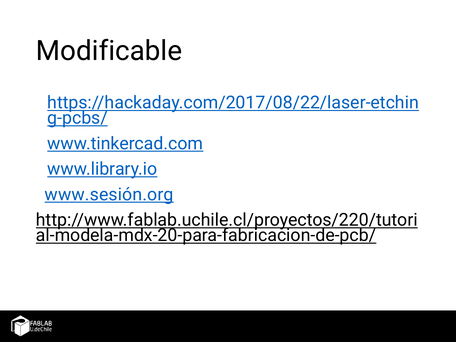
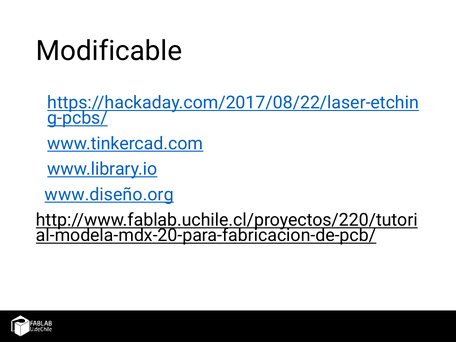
www.sesión.org: www.sesión.org -> www.diseño.org
